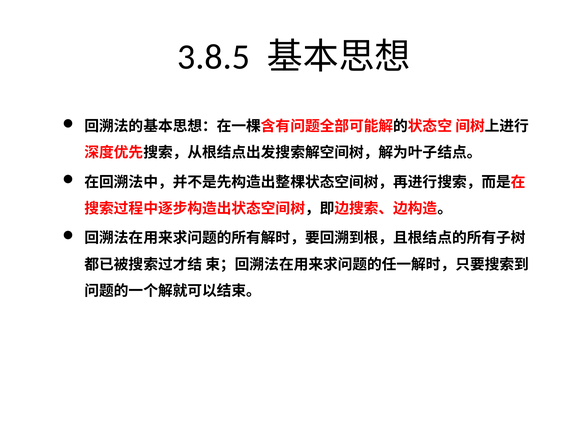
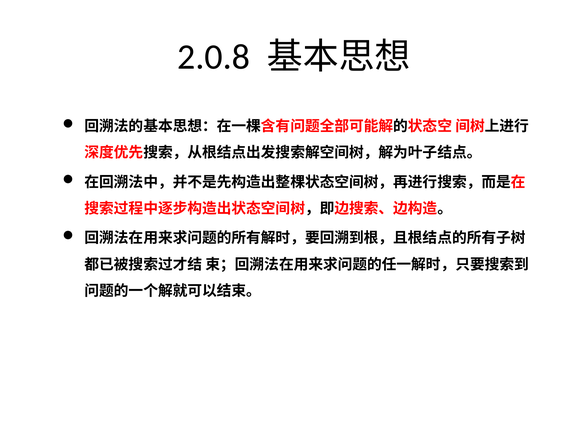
3.8.5: 3.8.5 -> 2.0.8
